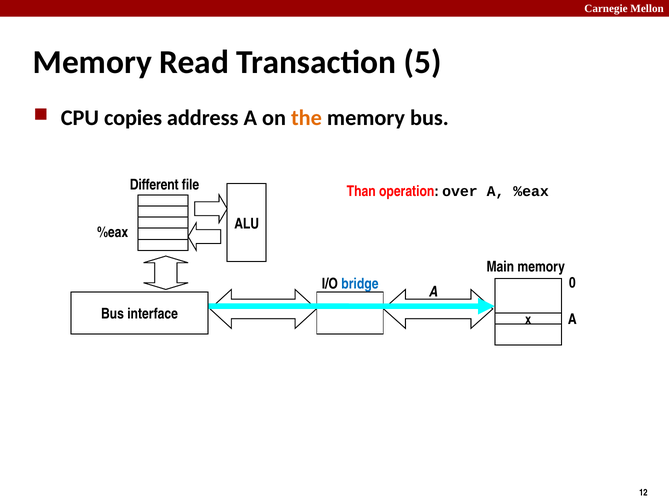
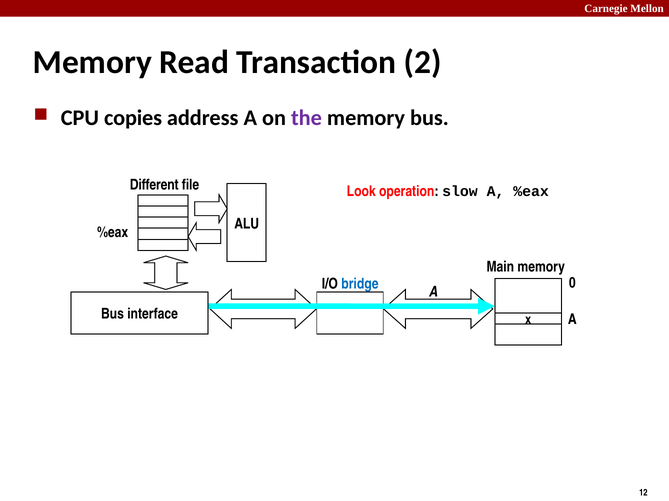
5: 5 -> 2
the colour: orange -> purple
Than: Than -> Look
over: over -> slow
